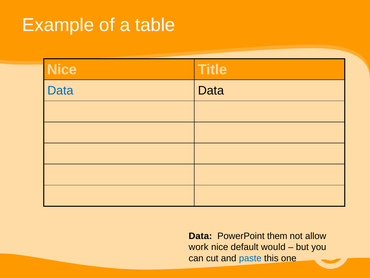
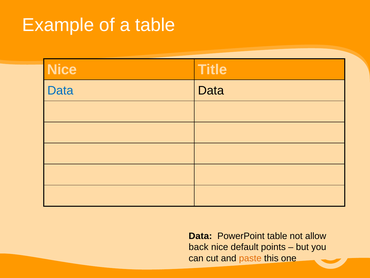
PowerPoint them: them -> table
work: work -> back
would: would -> points
paste colour: blue -> orange
